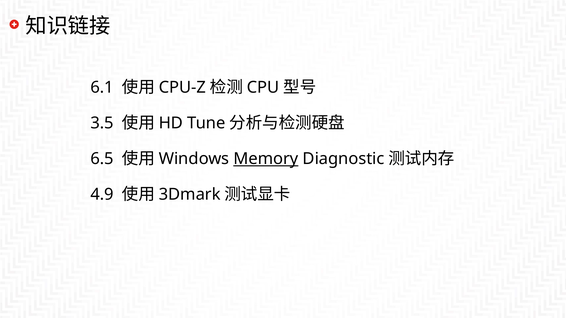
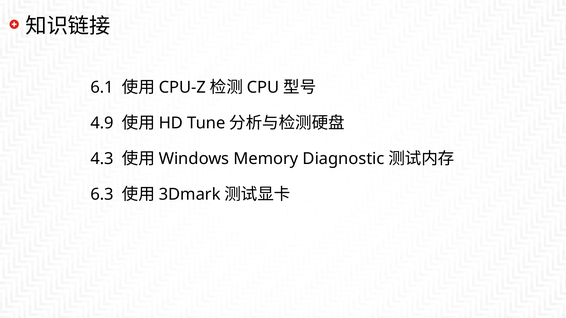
3.5: 3.5 -> 4.9
6.5: 6.5 -> 4.3
Memory underline: present -> none
4.9: 4.9 -> 6.3
